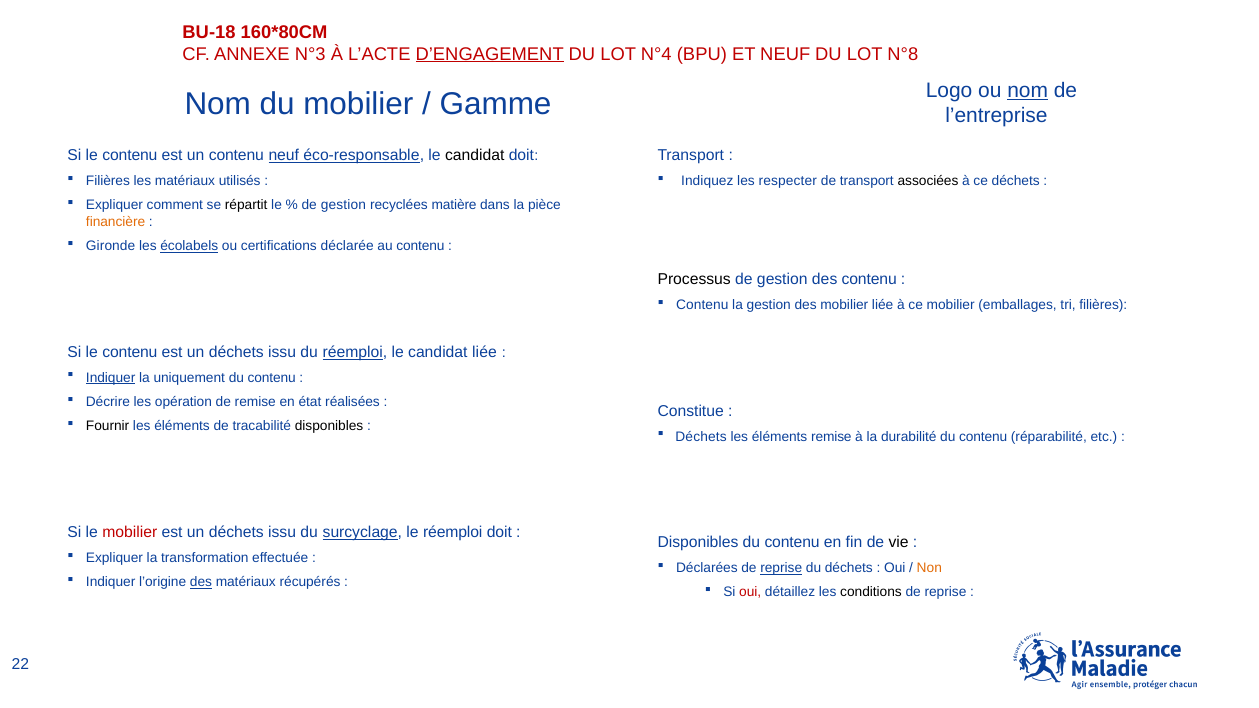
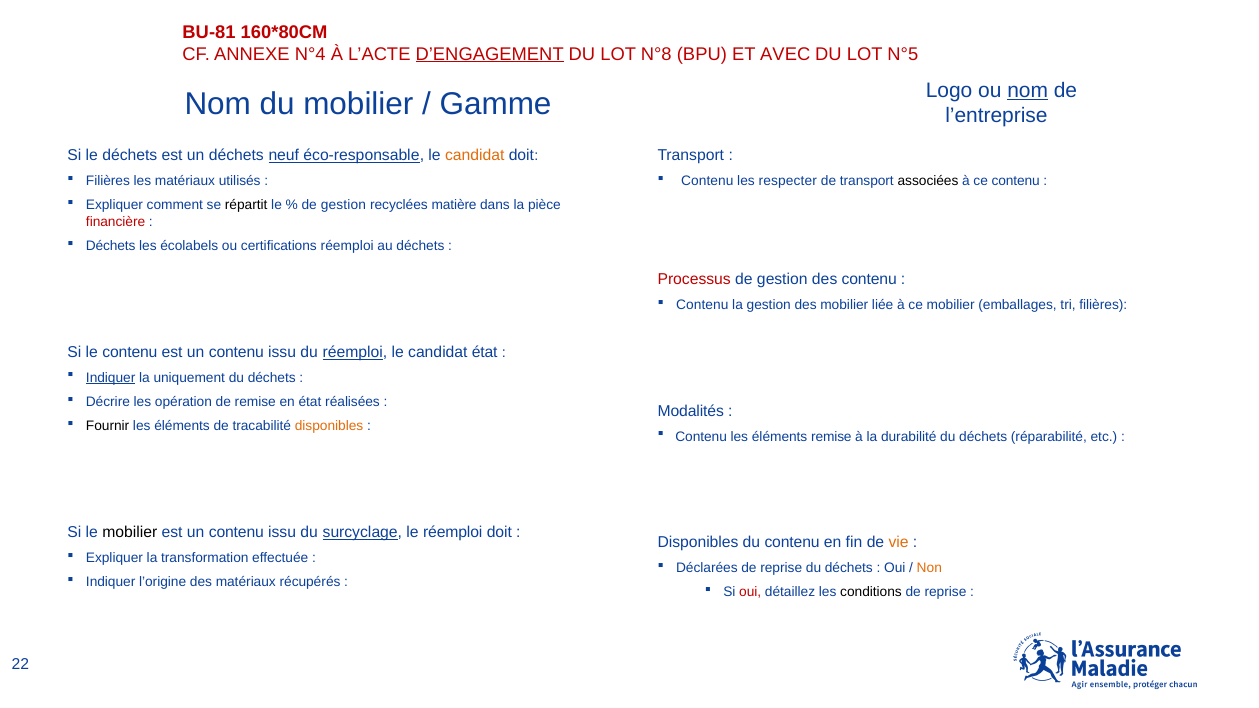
BU-18: BU-18 -> BU-81
N°3: N°3 -> N°4
N°4: N°4 -> N°8
ET NEUF: NEUF -> AVEC
N°8: N°8 -> N°5
contenu at (130, 156): contenu -> déchets
un contenu: contenu -> déchets
candidat at (475, 156) colour: black -> orange
Indiquez at (707, 181): Indiquez -> Contenu
ce déchets: déchets -> contenu
financière colour: orange -> red
Gironde at (111, 246): Gironde -> Déchets
écolabels underline: present -> none
certifications déclarée: déclarée -> réemploi
au contenu: contenu -> déchets
Processus colour: black -> red
déchets at (236, 352): déchets -> contenu
candidat liée: liée -> état
contenu at (272, 378): contenu -> déchets
Constitue: Constitue -> Modalités
disponibles at (329, 426) colour: black -> orange
Déchets at (701, 437): Déchets -> Contenu
durabilité du contenu: contenu -> déchets
mobilier at (130, 532) colour: red -> black
déchets at (236, 532): déchets -> contenu
vie colour: black -> orange
reprise at (781, 568) underline: present -> none
des at (201, 582) underline: present -> none
